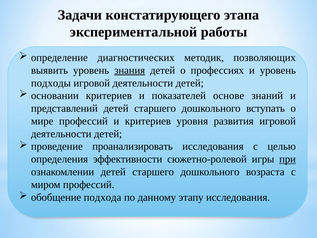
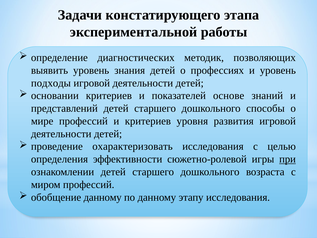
знания underline: present -> none
вступать: вступать -> способы
проанализировать: проанализировать -> охарактеризовать
обобщение подхода: подхода -> данному
